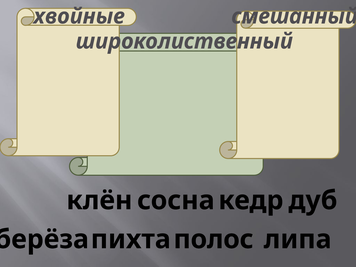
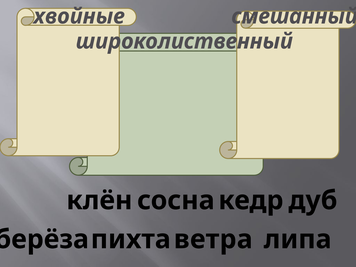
полос: полос -> ветра
